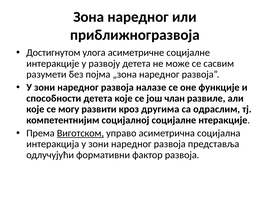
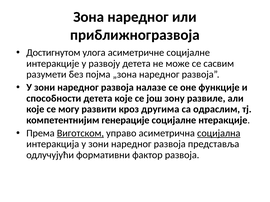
члан: члан -> зону
социјалној: социјалној -> генерације
социјална underline: none -> present
